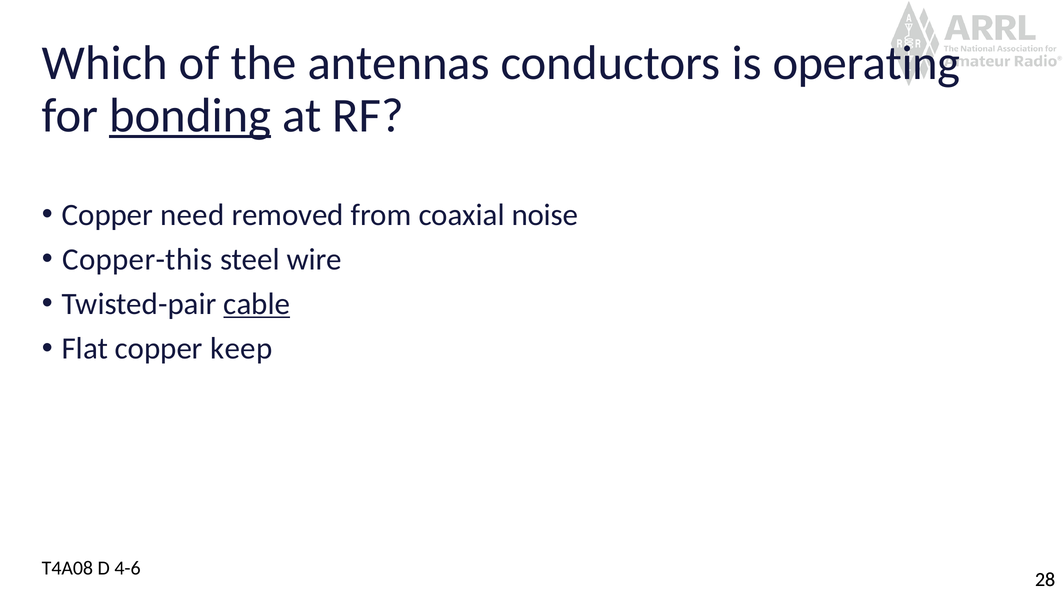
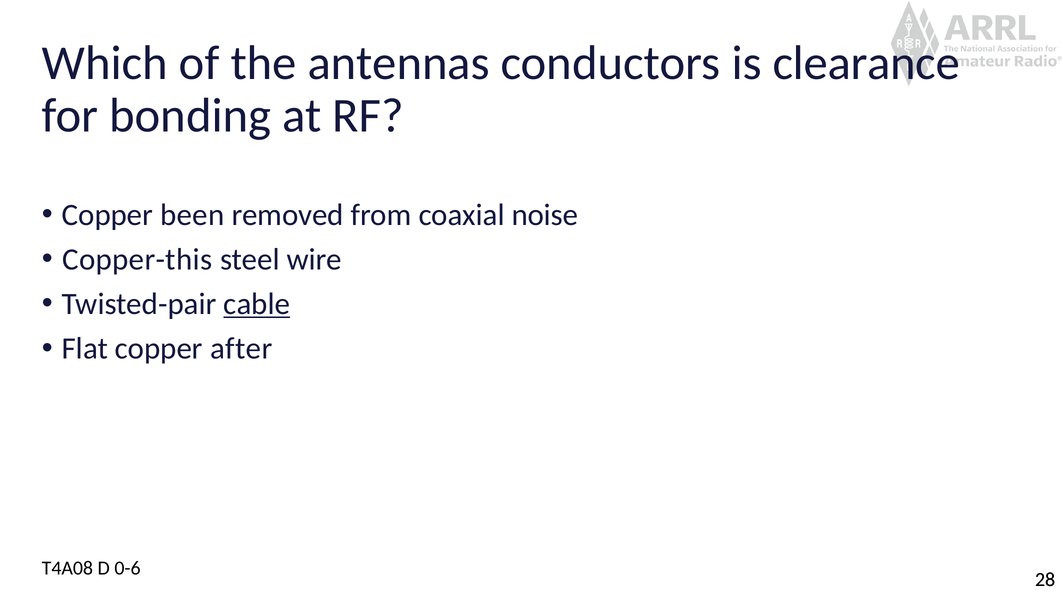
operating: operating -> clearance
bonding underline: present -> none
need: need -> been
keep: keep -> after
4-6: 4-6 -> 0-6
